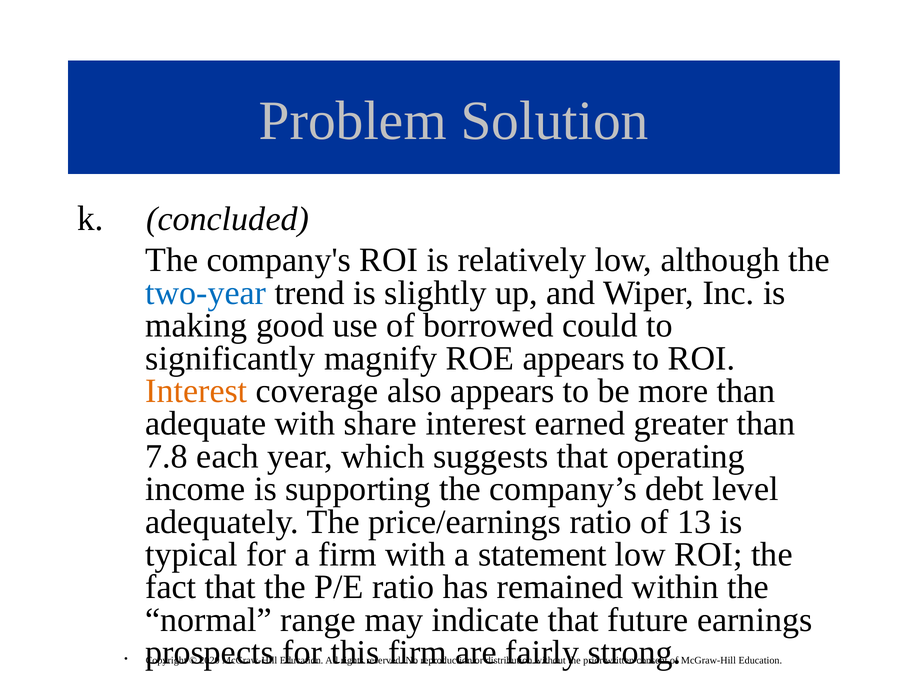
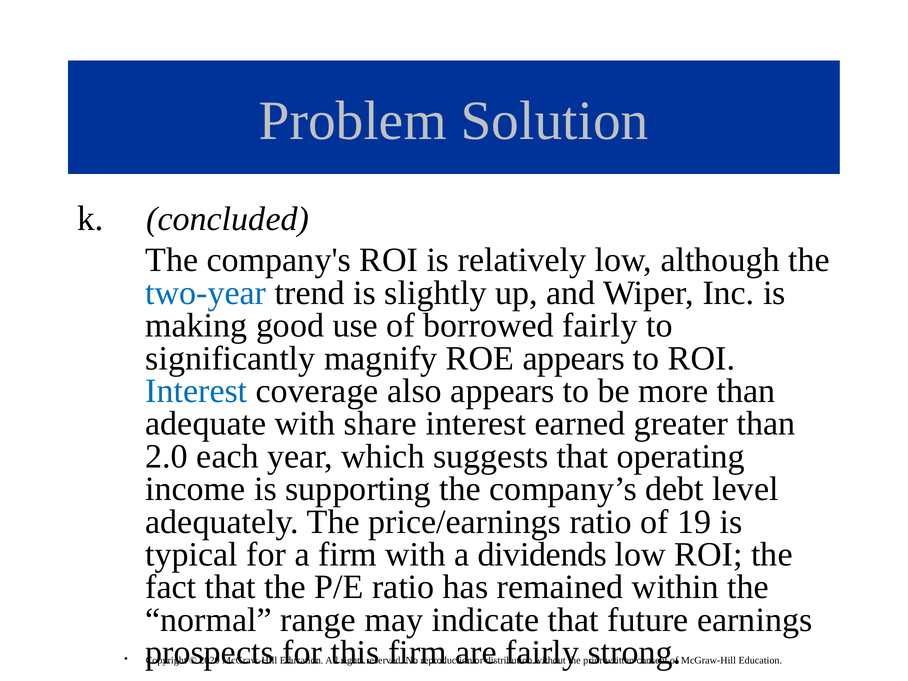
borrowed could: could -> fairly
Interest at (196, 391) colour: orange -> blue
7.8: 7.8 -> 2.0
13: 13 -> 19
statement: statement -> dividends
